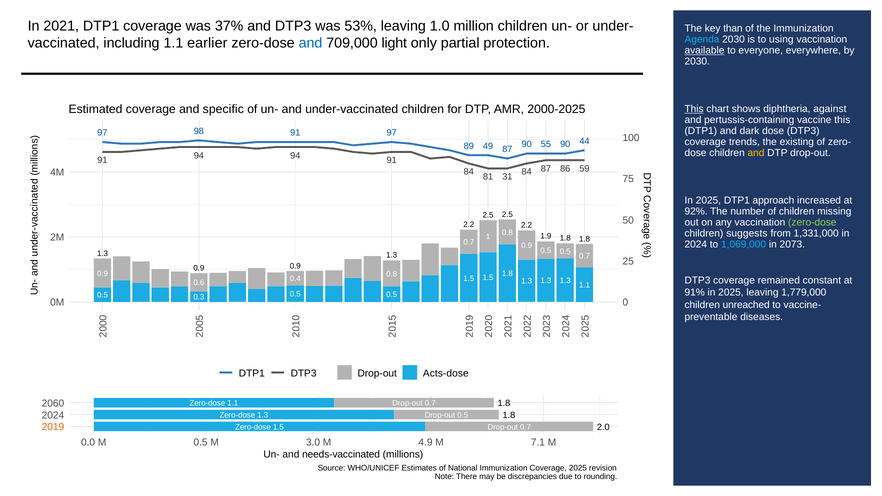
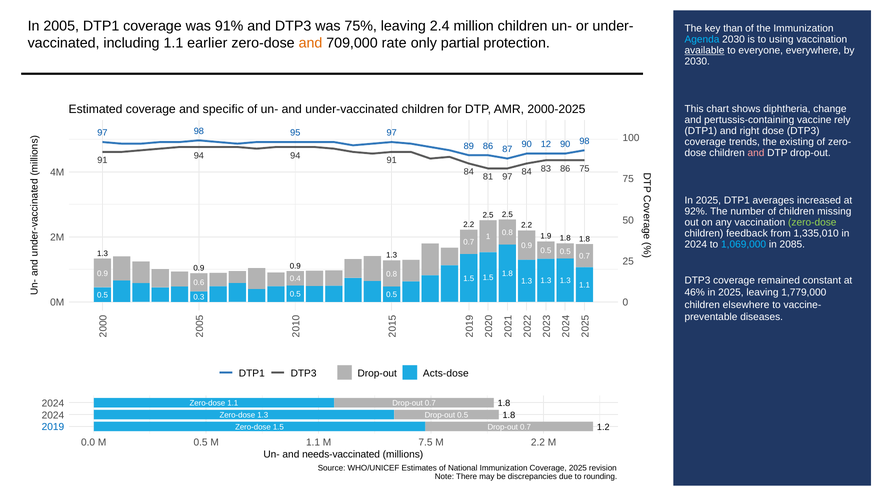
2021: 2021 -> 2005
37%: 37% -> 91%
53%: 53% -> 75%
1.0: 1.0 -> 2.4
and at (310, 43) colour: blue -> orange
light: light -> rate
This at (694, 109) underline: present -> none
against: against -> change
vaccine this: this -> rely
dark: dark -> right
98 91: 91 -> 95
55: 55 -> 12
90 44: 44 -> 98
89 49: 49 -> 86
and at (756, 153) colour: yellow -> pink
84 87: 87 -> 83
86 59: 59 -> 75
81 31: 31 -> 97
approach: approach -> averages
suggests: suggests -> feedback
1,331,000: 1,331,000 -> 1,335,010
2073: 2073 -> 2085
91%: 91% -> 46%
unreached: unreached -> elsewhere
2060 at (53, 403): 2060 -> 2024
2019 colour: orange -> blue
2.0: 2.0 -> 1.2
M 3.0: 3.0 -> 1.1
4.9: 4.9 -> 7.5
M 7.1: 7.1 -> 2.2
